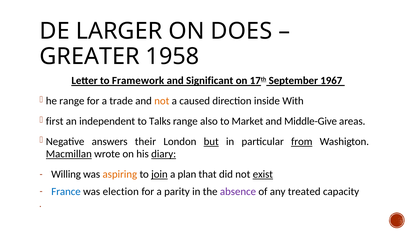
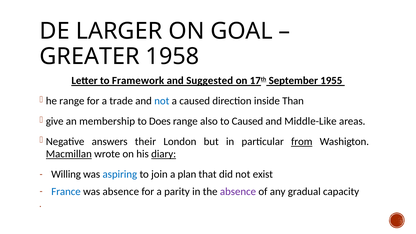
DOES: DOES -> GOAL
Significant: Significant -> Suggested
1967: 1967 -> 1955
not at (162, 101) colour: orange -> blue
With: With -> Than
first: first -> give
independent: independent -> membership
Talks: Talks -> Does
to Market: Market -> Caused
Middle-Give: Middle-Give -> Middle-Like
but underline: present -> none
aspiring colour: orange -> blue
join underline: present -> none
exist underline: present -> none
was election: election -> absence
treated: treated -> gradual
